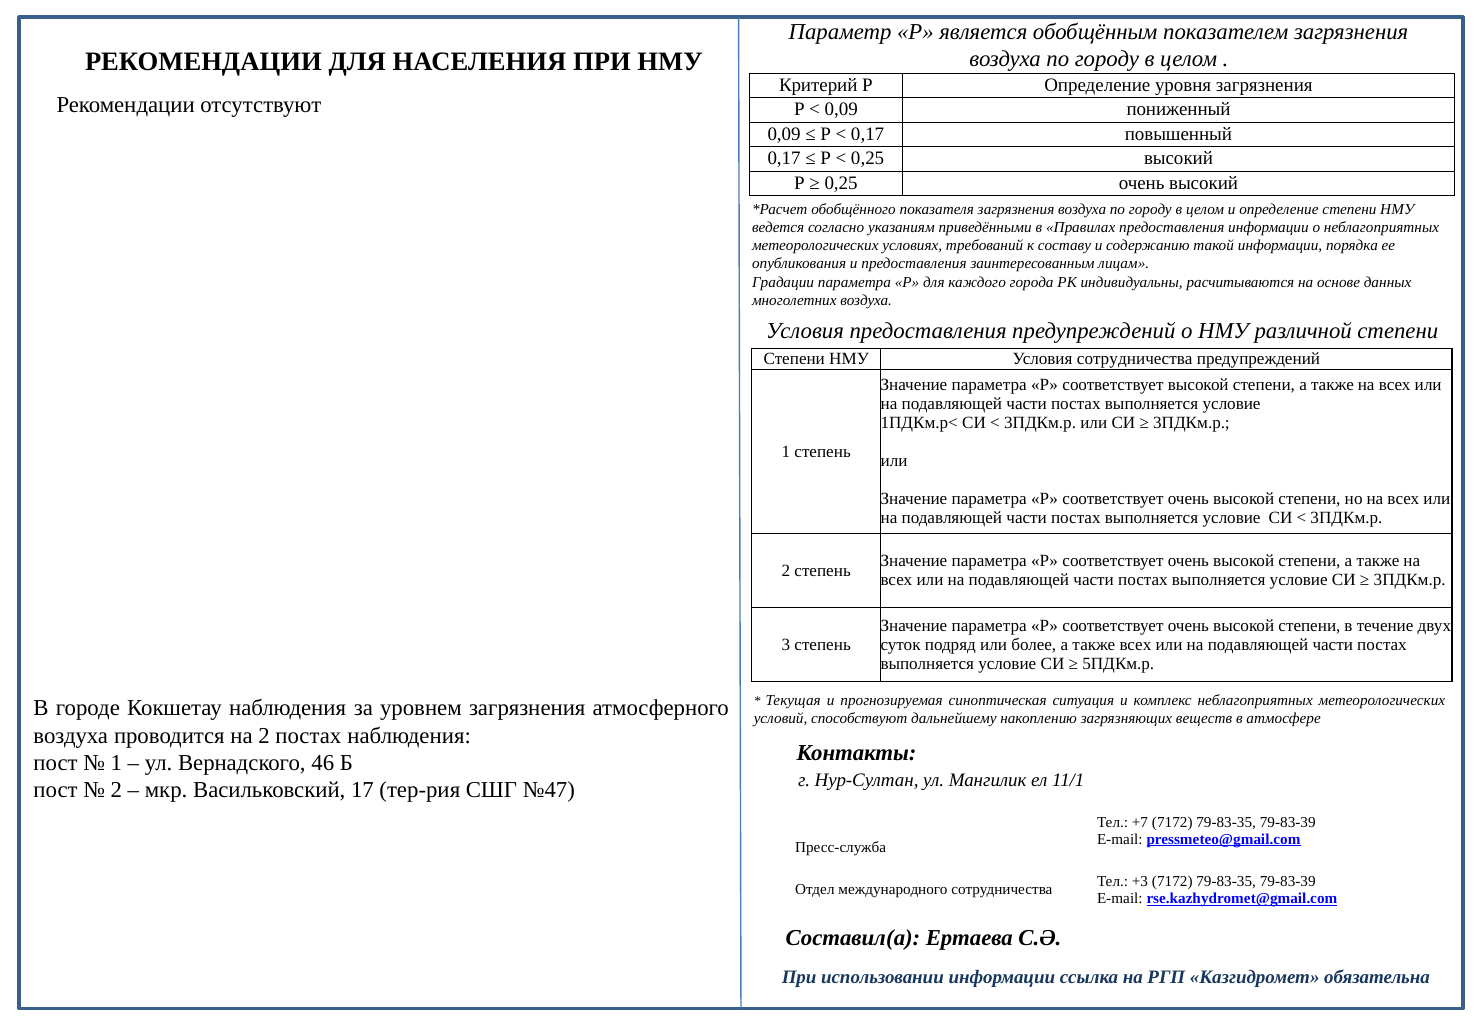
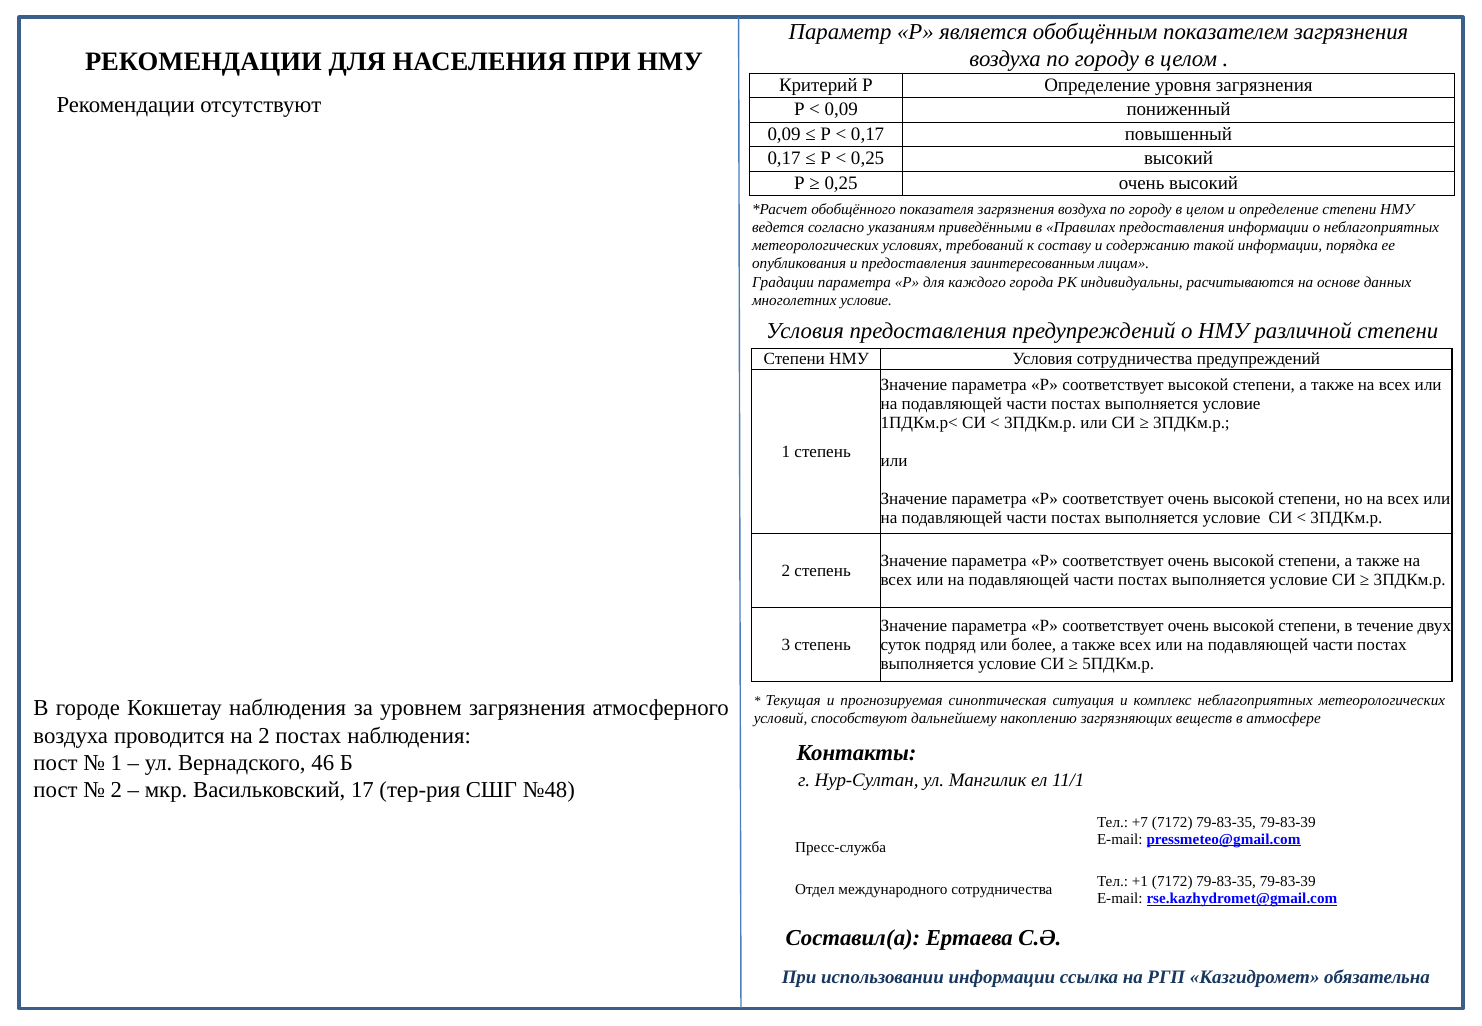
многолетних воздуха: воздуха -> условие
№47: №47 -> №48
+3: +3 -> +1
